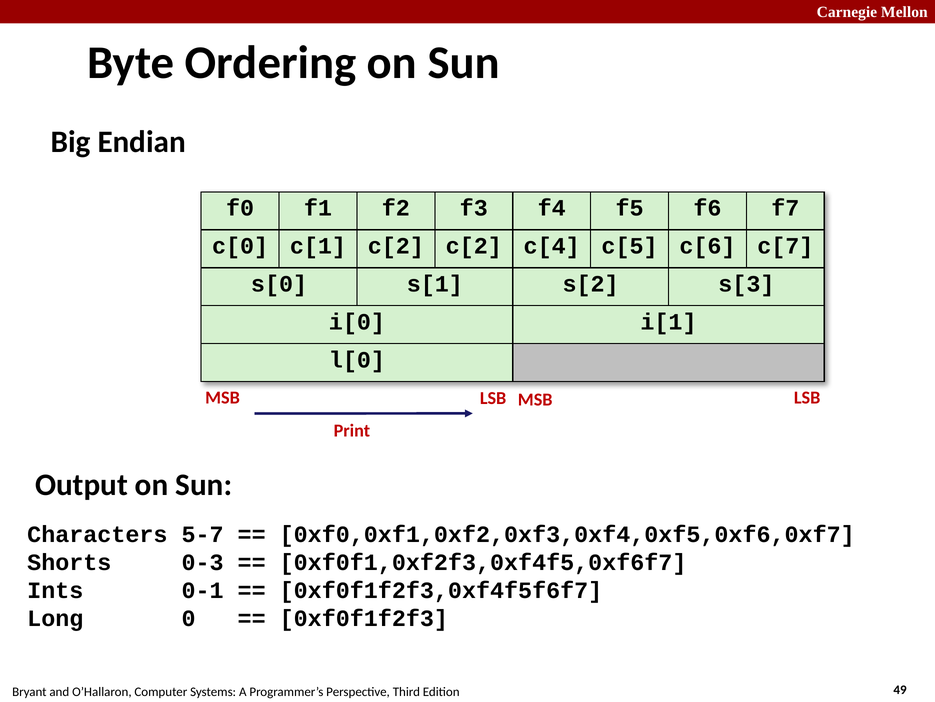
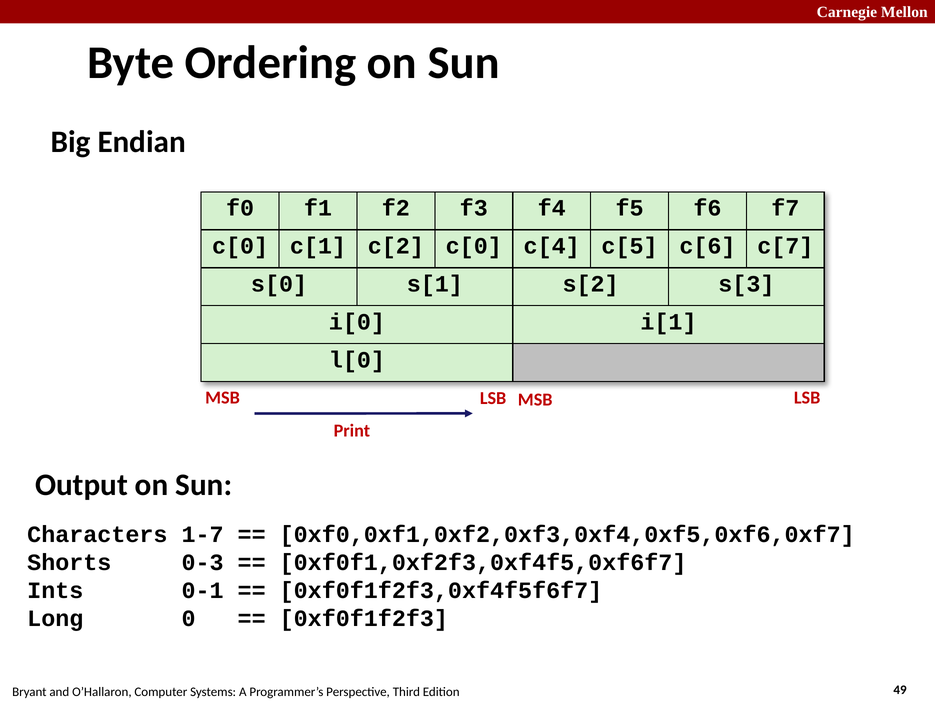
c[2 c[2: c[2 -> c[0
5-7: 5-7 -> 1-7
